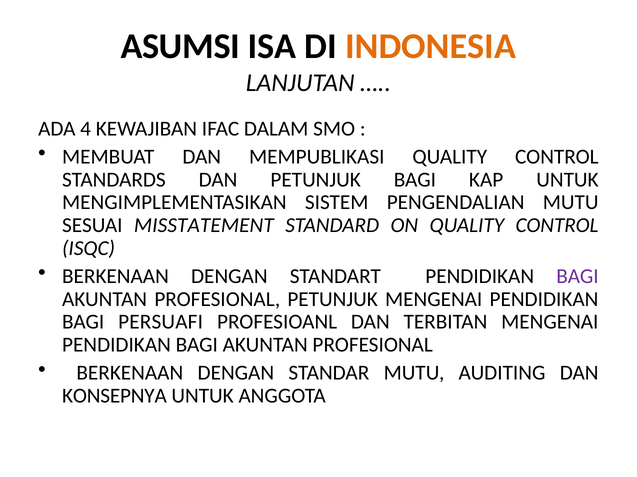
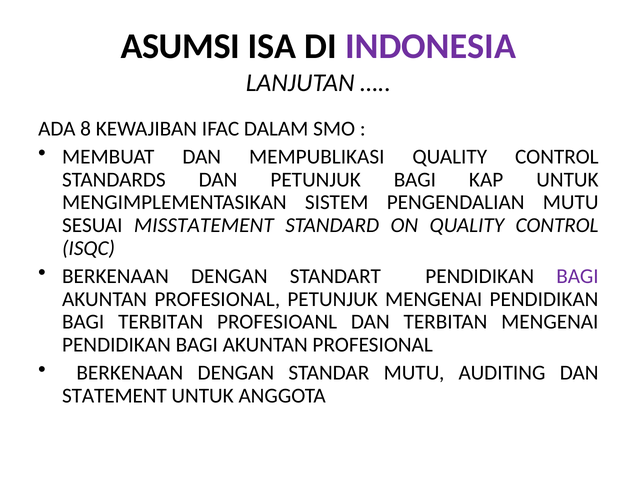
INDONESIA colour: orange -> purple
4: 4 -> 8
BAGI PERSUAFI: PERSUAFI -> TERBITAN
KONSEPNYA: KONSEPNYA -> STATEMENT
